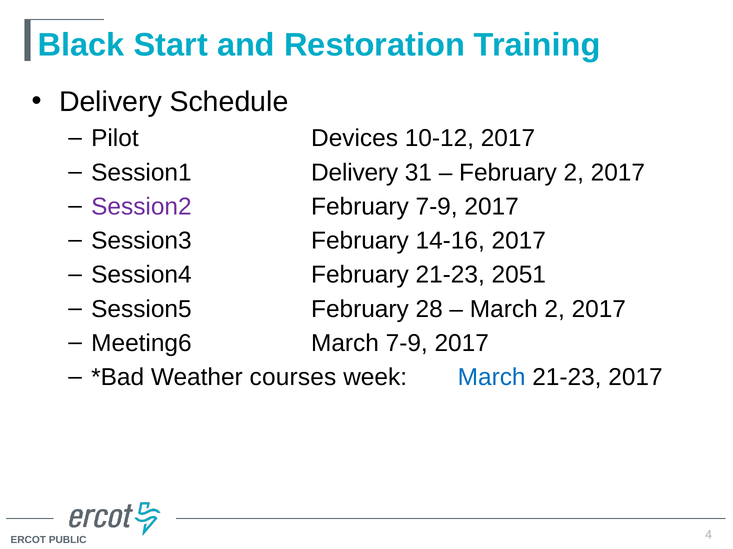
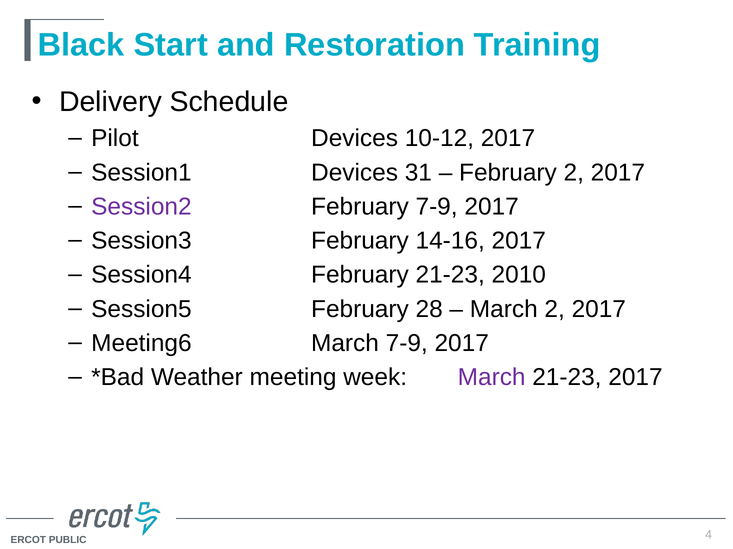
Session1 Delivery: Delivery -> Devices
2051: 2051 -> 2010
courses: courses -> meeting
March at (492, 378) colour: blue -> purple
